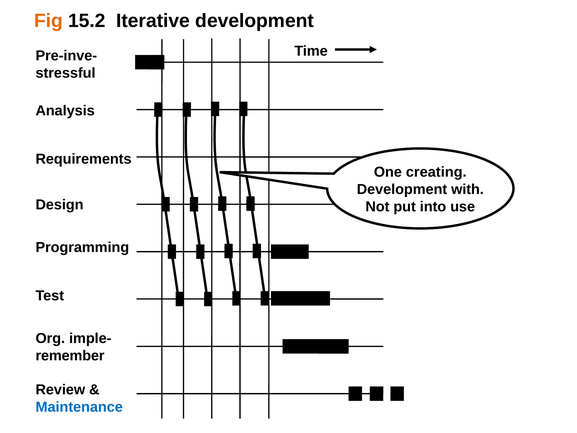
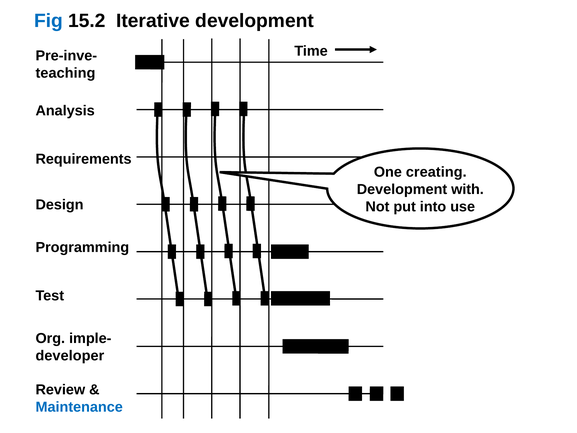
Fig colour: orange -> blue
stressful: stressful -> teaching
remember: remember -> developer
